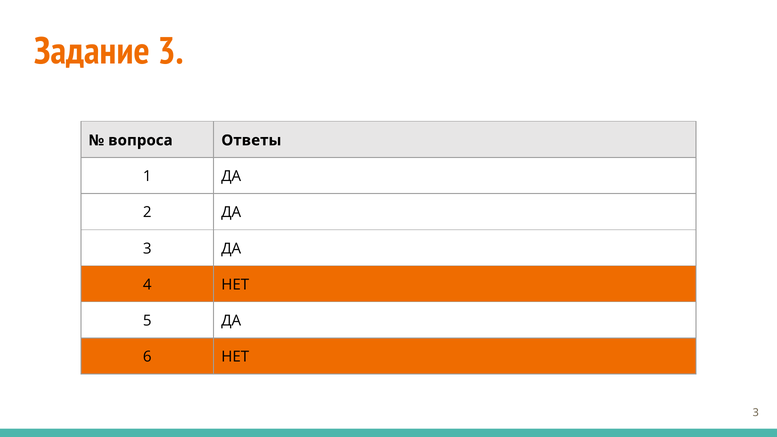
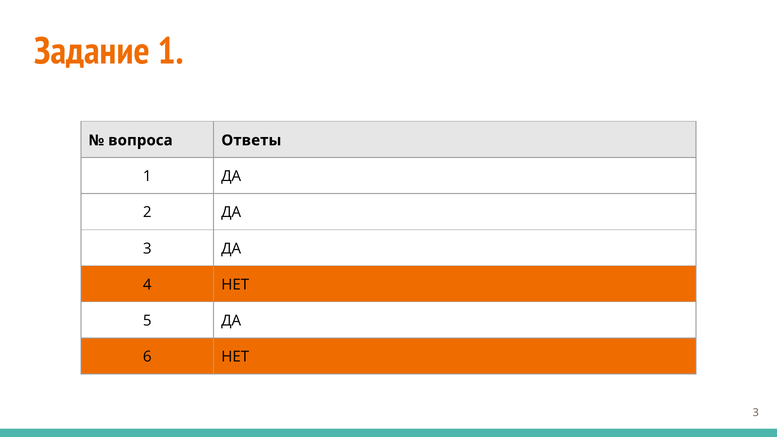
Задание 3: 3 -> 1
